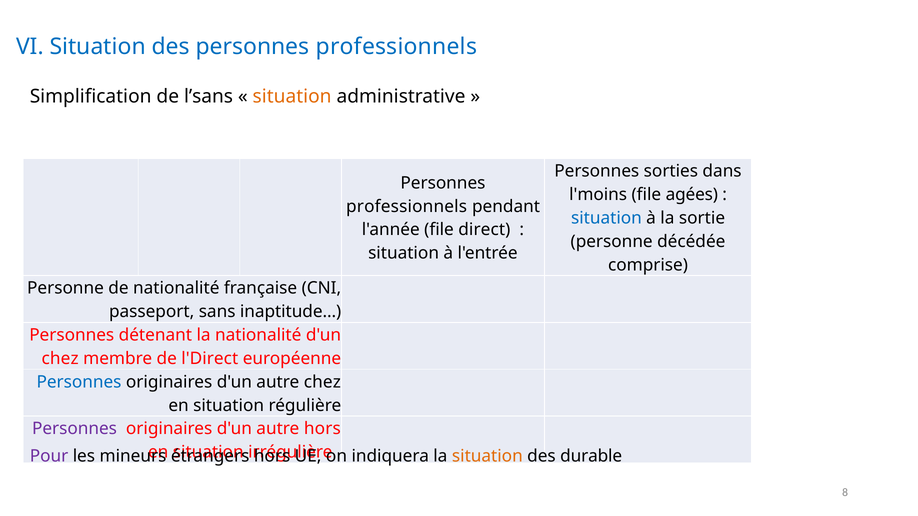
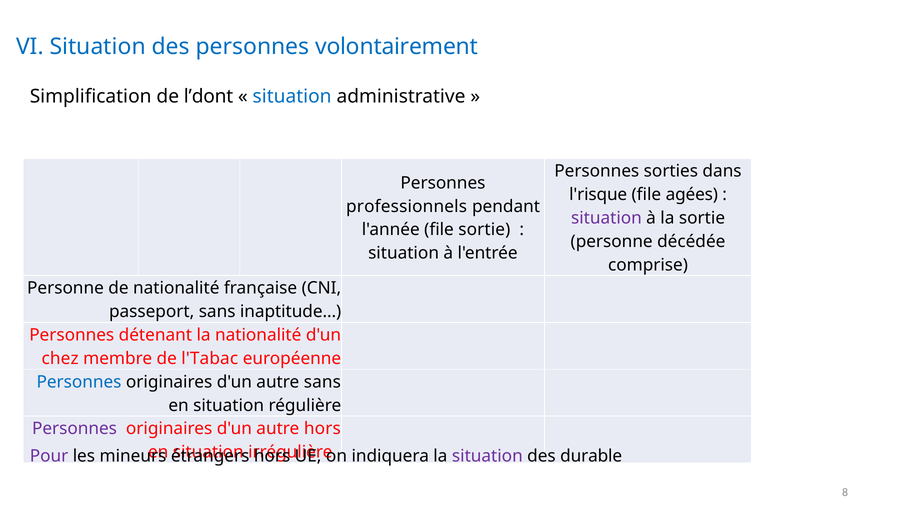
des personnes professionnels: professionnels -> volontairement
l’sans: l’sans -> l’dont
situation at (292, 97) colour: orange -> blue
l'moins: l'moins -> l'risque
situation at (606, 218) colour: blue -> purple
file direct: direct -> sortie
l'Direct: l'Direct -> l'Tabac
autre chez: chez -> sans
situation at (487, 456) colour: orange -> purple
